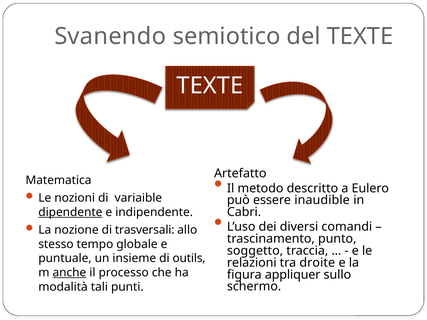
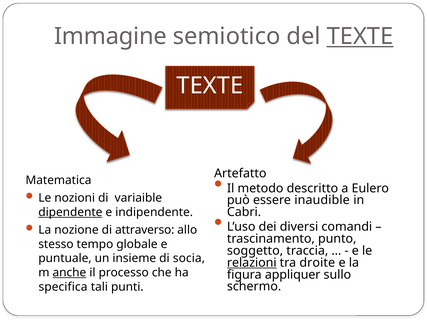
Svanendo: Svanendo -> Immagine
TEXTE at (360, 37) underline: none -> present
trasversali: trasversali -> attraverso
outils: outils -> socia
relazioni underline: none -> present
modalità: modalità -> specifica
